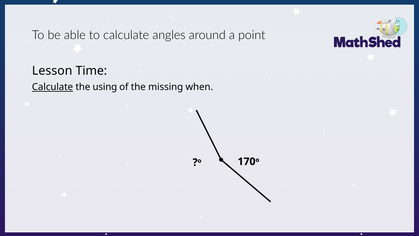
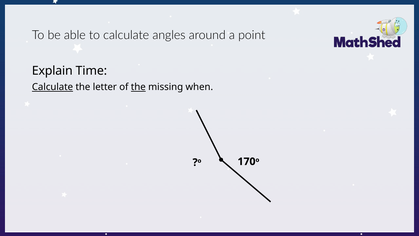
Lesson: Lesson -> Explain
using: using -> letter
the at (138, 87) underline: none -> present
